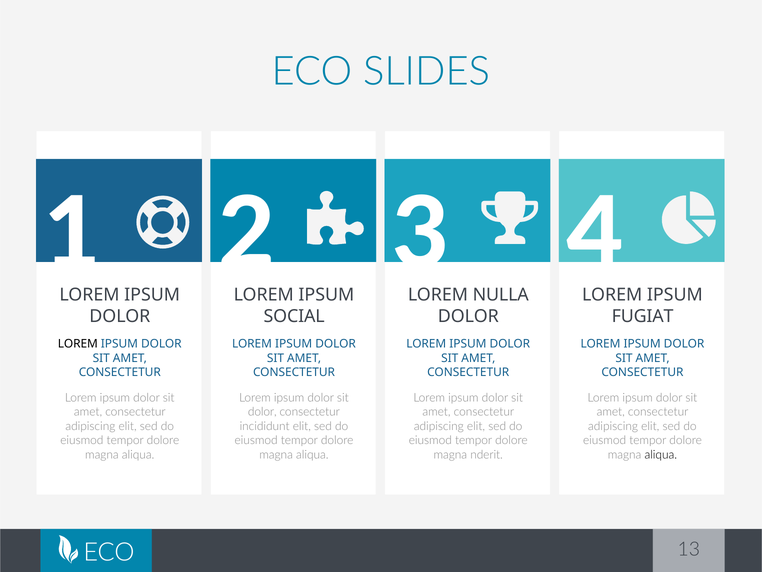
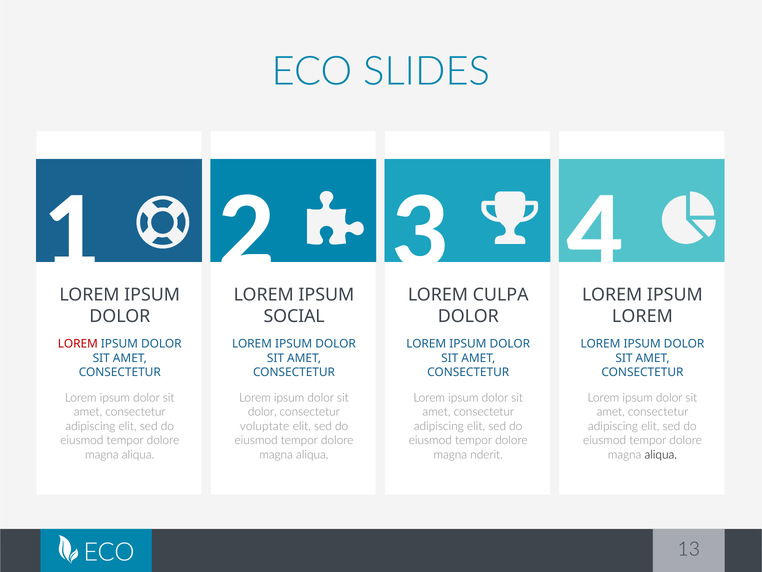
NULLA: NULLA -> CULPA
FUGIAT at (643, 316): FUGIAT -> LOREM
LOREM at (78, 344) colour: black -> red
incididunt: incididunt -> voluptate
